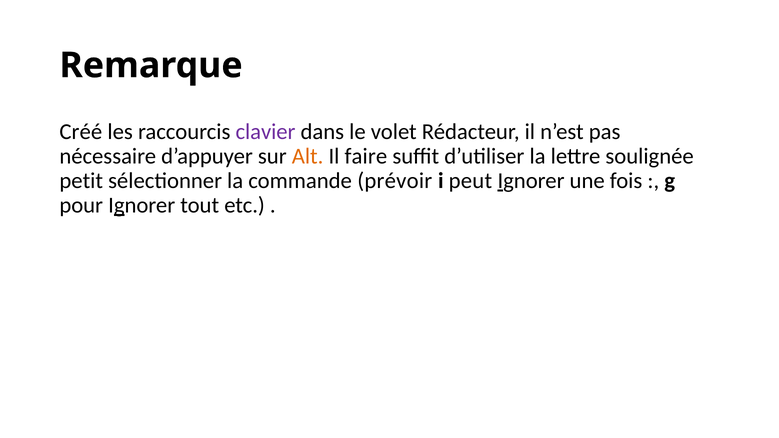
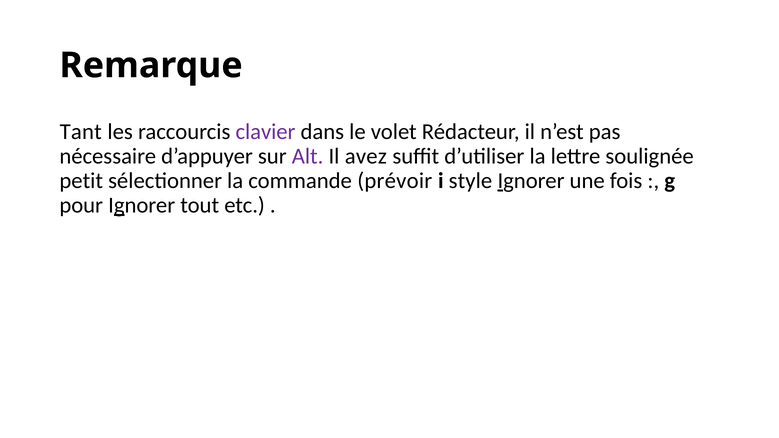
Créé: Créé -> Tant
Alt colour: orange -> purple
faire: faire -> avez
peut: peut -> style
